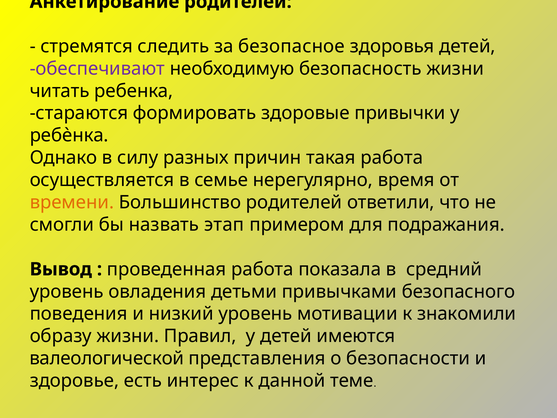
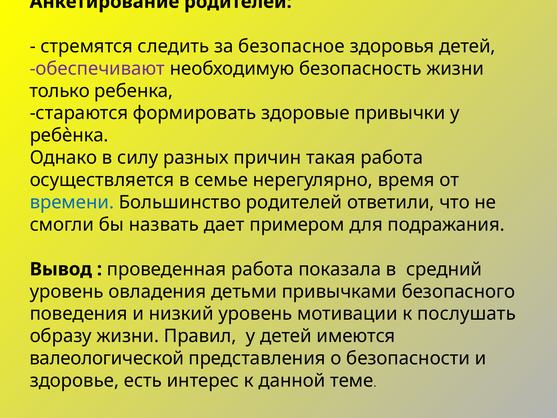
читать: читать -> только
времени colour: orange -> blue
этап: этап -> дает
знакомили: знакомили -> послушать
